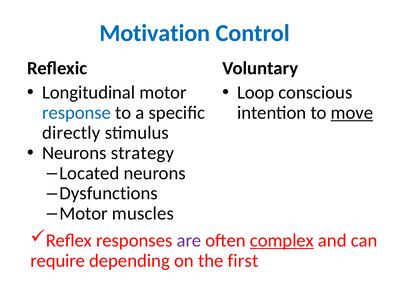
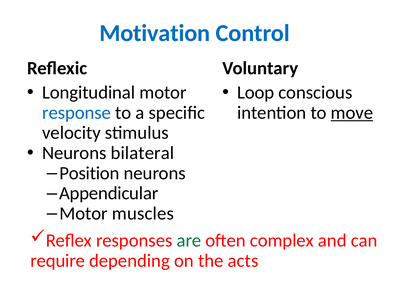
directly: directly -> velocity
strategy: strategy -> bilateral
Located: Located -> Position
Dysfunctions: Dysfunctions -> Appendicular
are colour: purple -> green
complex underline: present -> none
first: first -> acts
